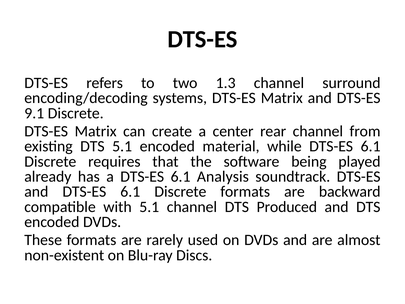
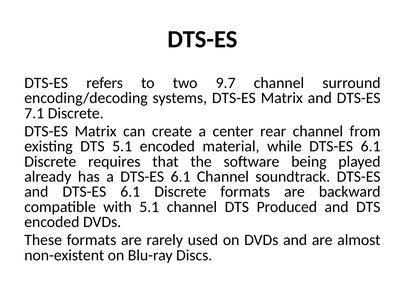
1.3: 1.3 -> 9.7
9.1: 9.1 -> 7.1
6.1 Analysis: Analysis -> Channel
